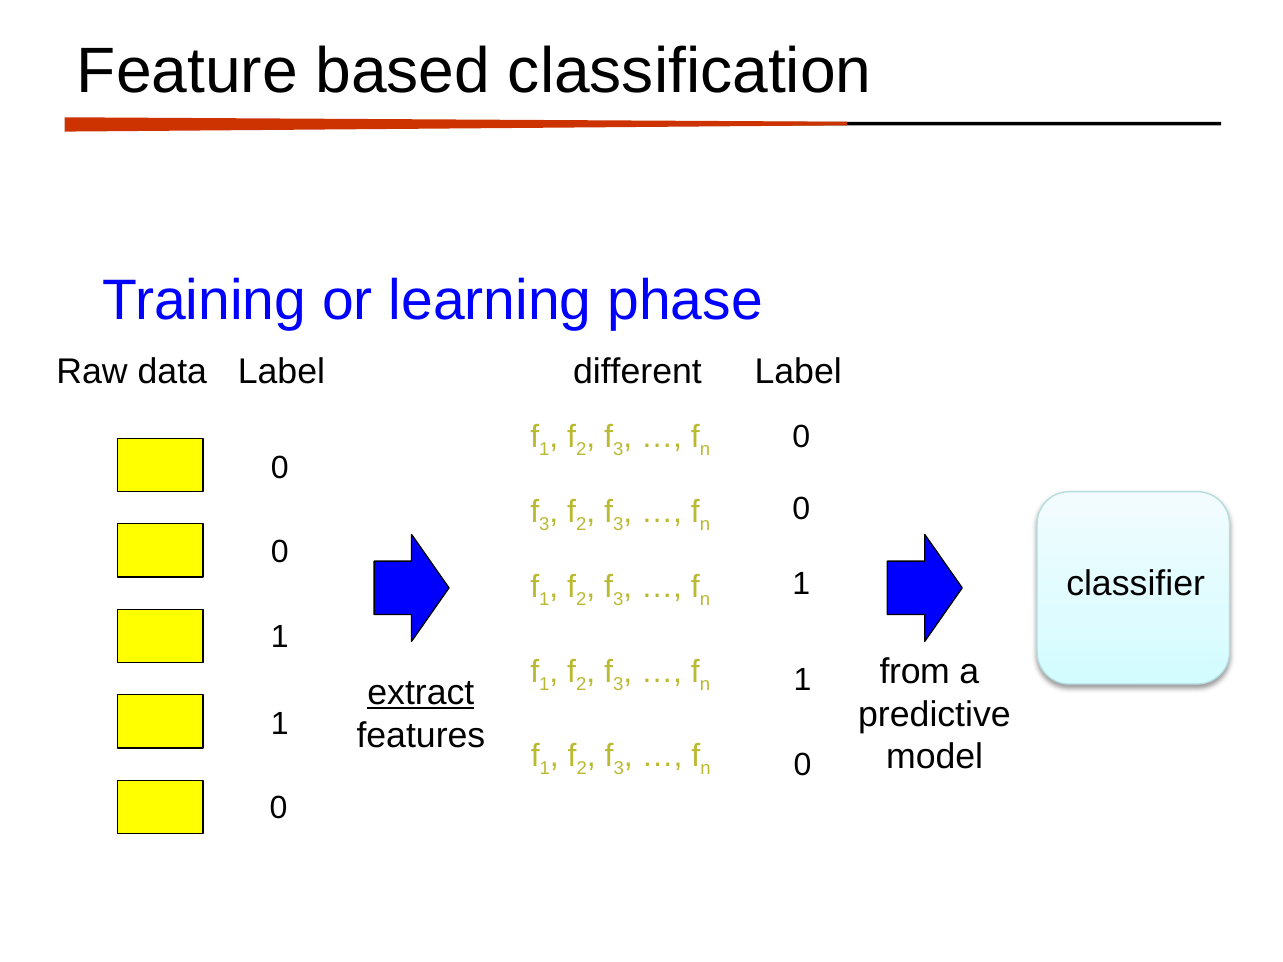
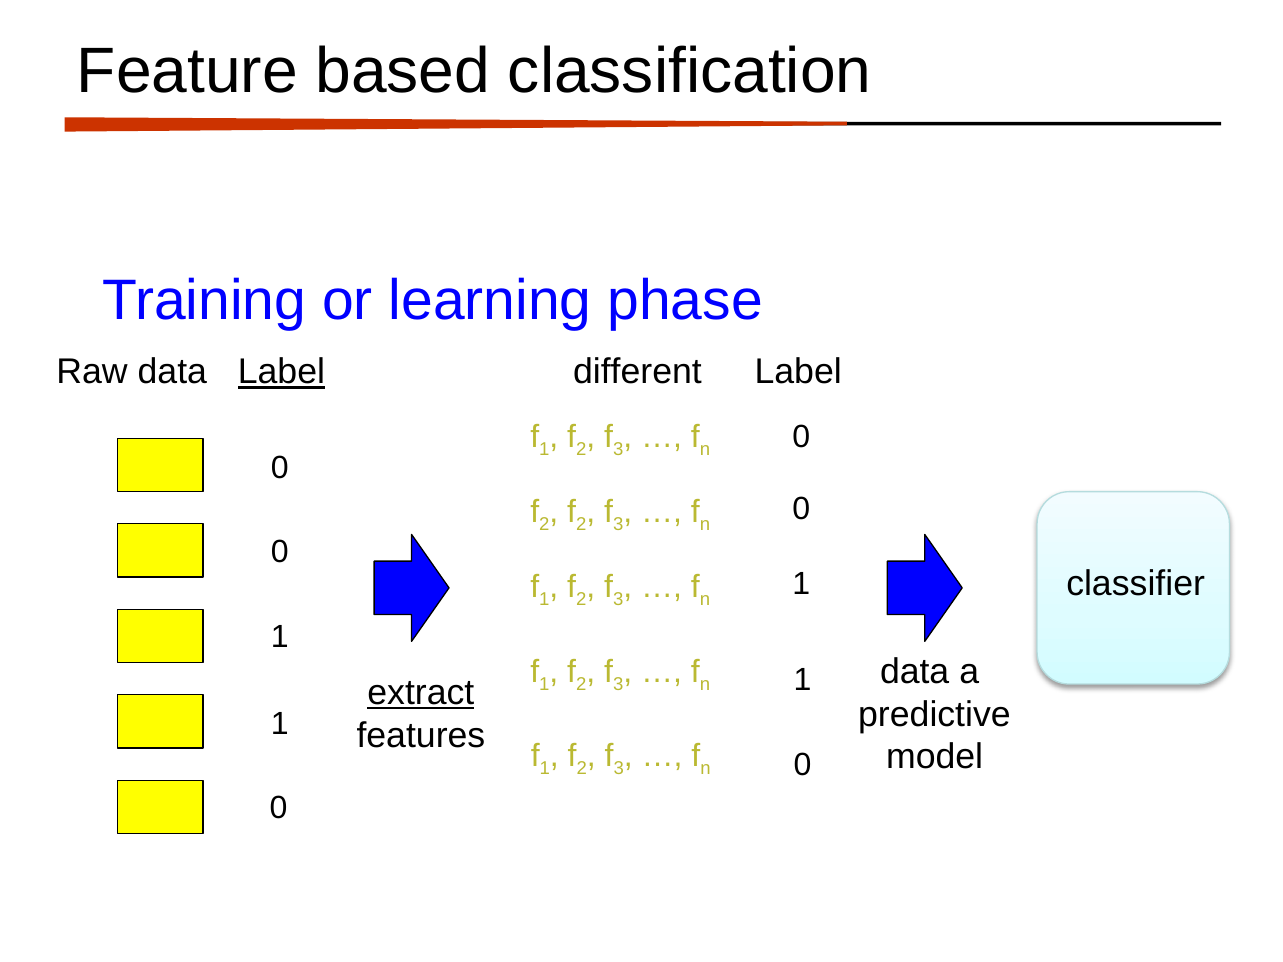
Label at (281, 372) underline: none -> present
3 at (544, 525): 3 -> 2
from at (915, 672): from -> data
